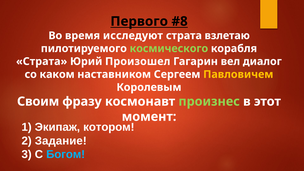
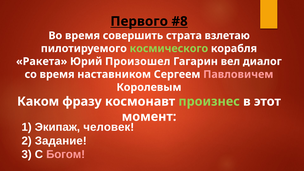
исследуют: исследуют -> совершить
Страта at (42, 61): Страта -> Ракета
со каком: каком -> время
Павловичем colour: yellow -> pink
Своим: Своим -> Каком
котором: котором -> человек
Богом colour: light blue -> pink
